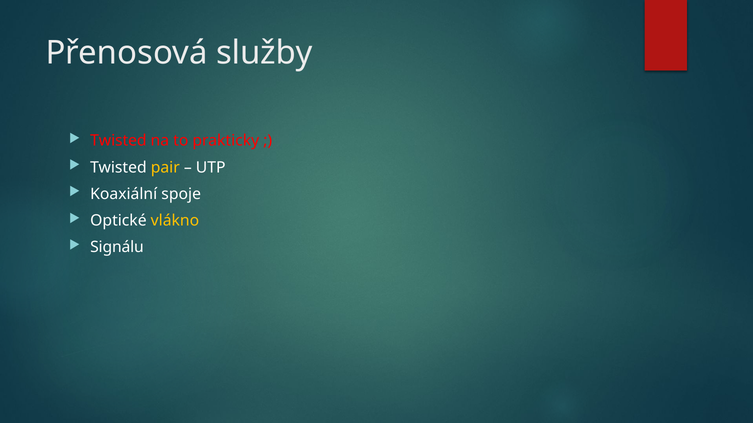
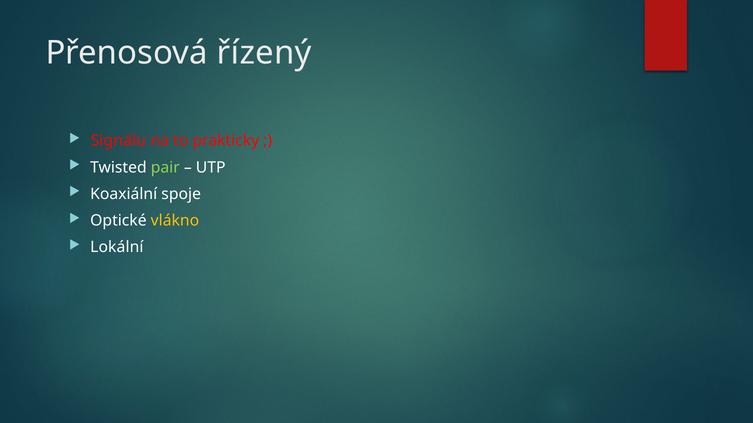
služby: služby -> řízený
Twisted at (118, 141): Twisted -> Signálu
pair colour: yellow -> light green
Signálu: Signálu -> Lokální
